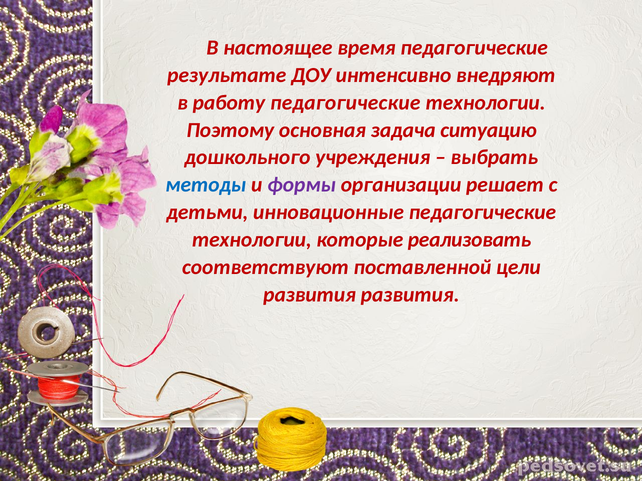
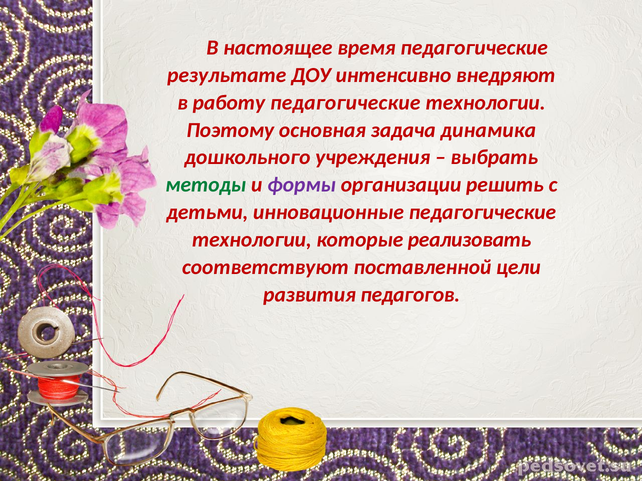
ситуацию: ситуацию -> динамика
методы colour: blue -> green
решает: решает -> решить
развития развития: развития -> педагогов
